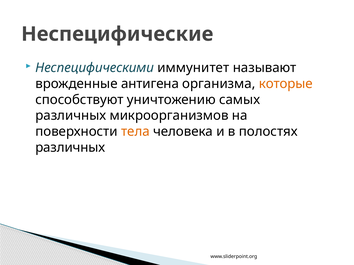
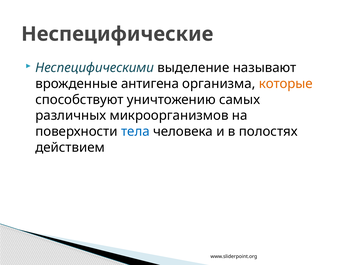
иммунитет: иммунитет -> выделение
тела colour: orange -> blue
различных at (70, 148): различных -> действием
